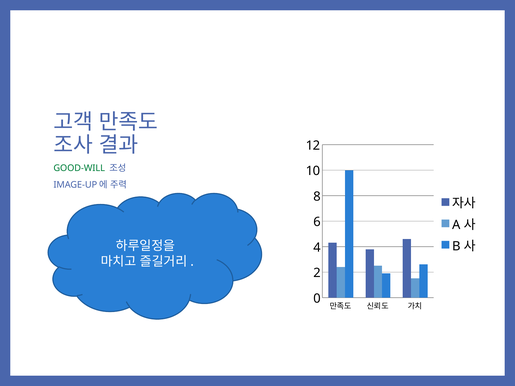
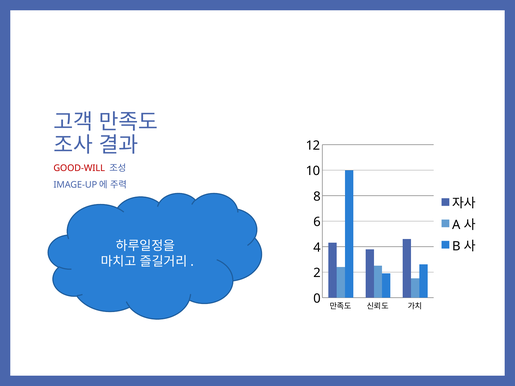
GOOD-WILL colour: green -> red
